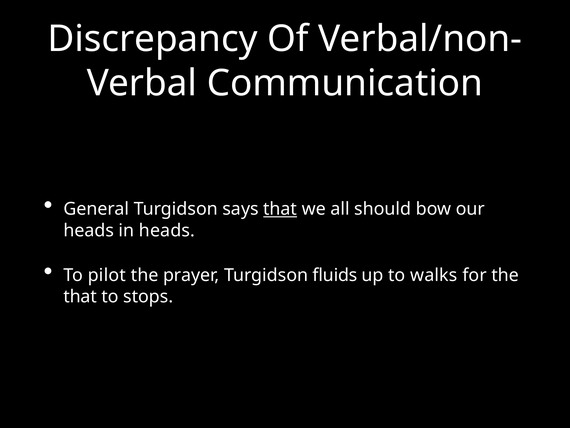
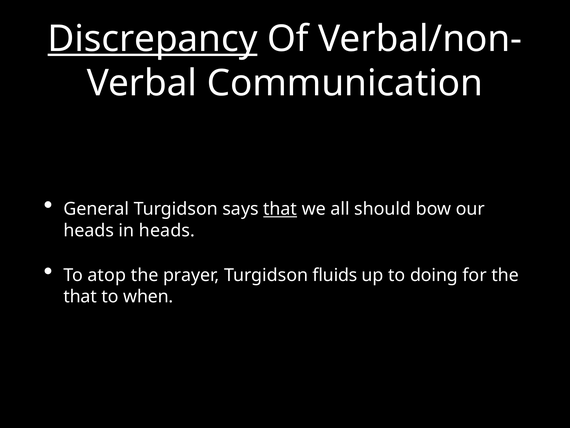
Discrepancy underline: none -> present
pilot: pilot -> atop
walks: walks -> doing
stops: stops -> when
